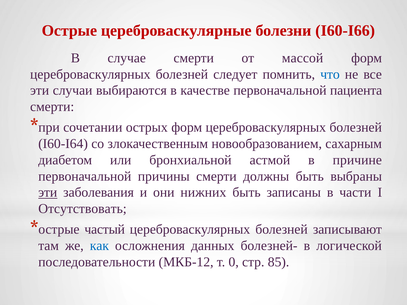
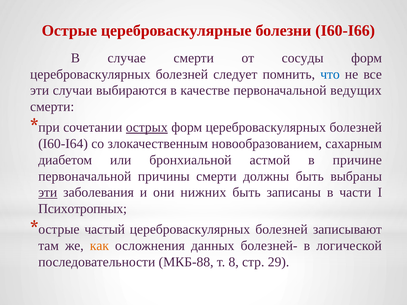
массой: массой -> сосуды
пациента: пациента -> ведущих
острых underline: none -> present
Отсутствовать: Отсутствовать -> Психотропных
как colour: blue -> orange
МКБ-12: МКБ-12 -> МКБ-88
0: 0 -> 8
85: 85 -> 29
